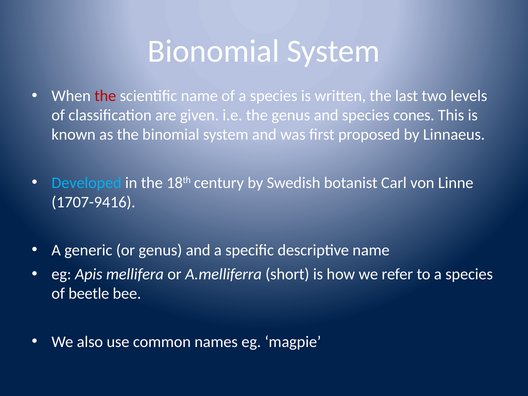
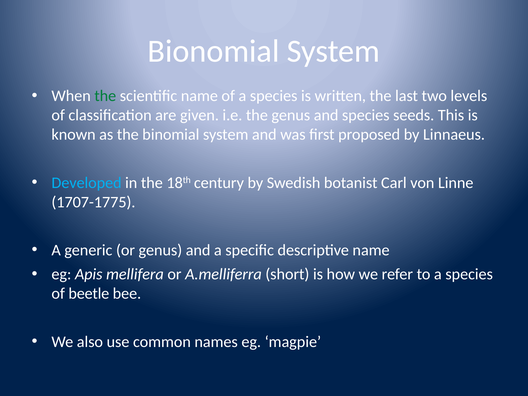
the at (105, 96) colour: red -> green
cones: cones -> seeds
1707-9416: 1707-9416 -> 1707-1775
